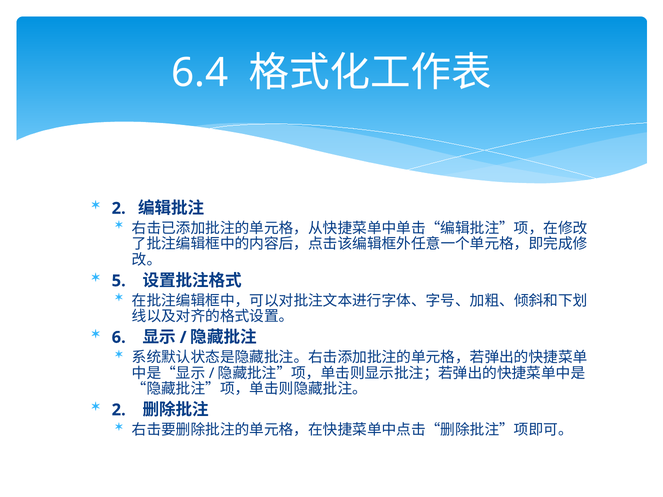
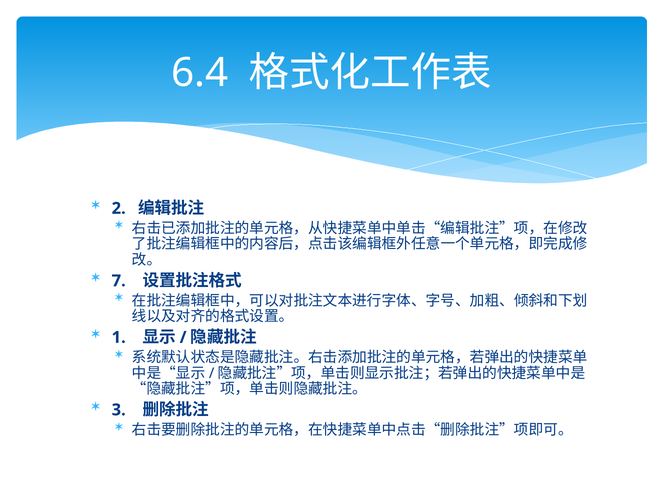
5: 5 -> 7
6: 6 -> 1
2 at (119, 410): 2 -> 3
